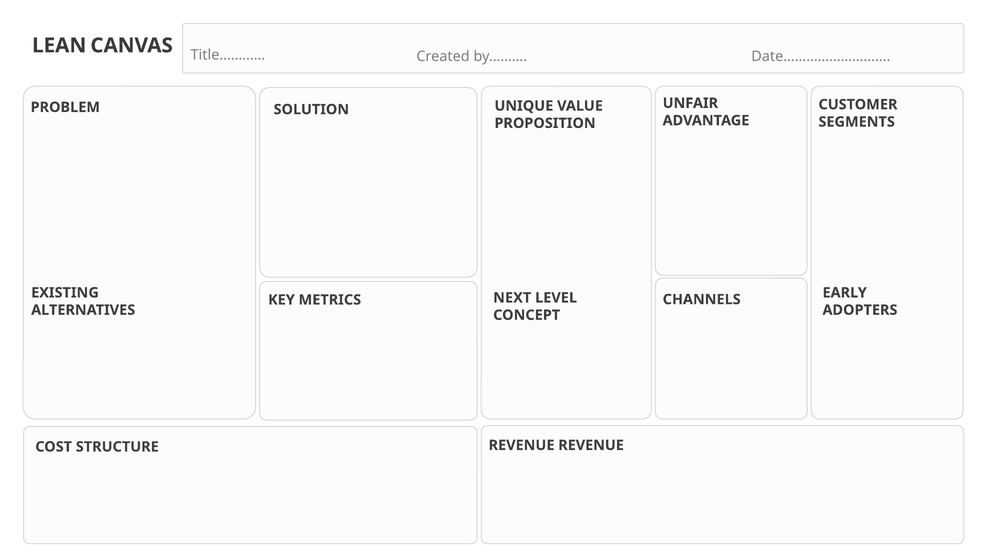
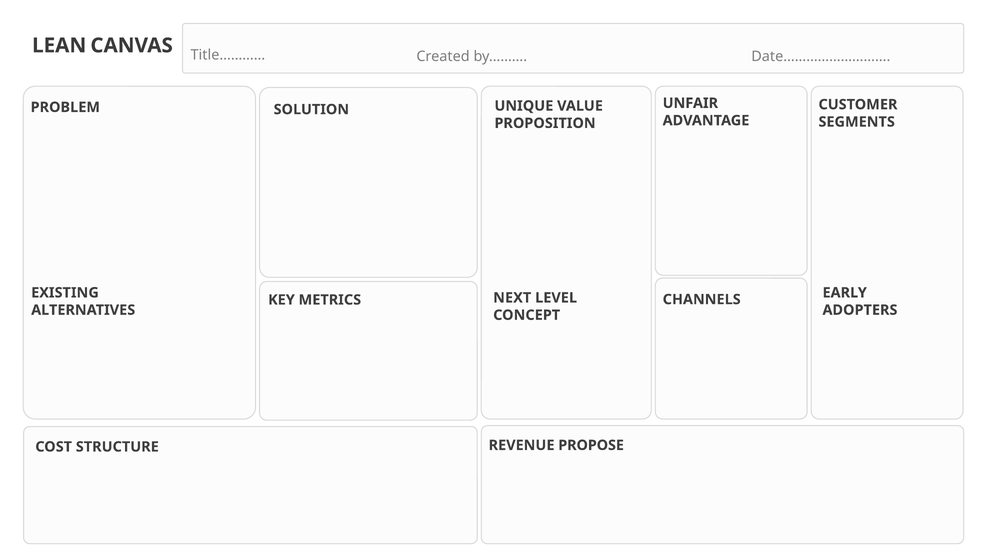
REVENUE REVENUE: REVENUE -> PROPOSE
